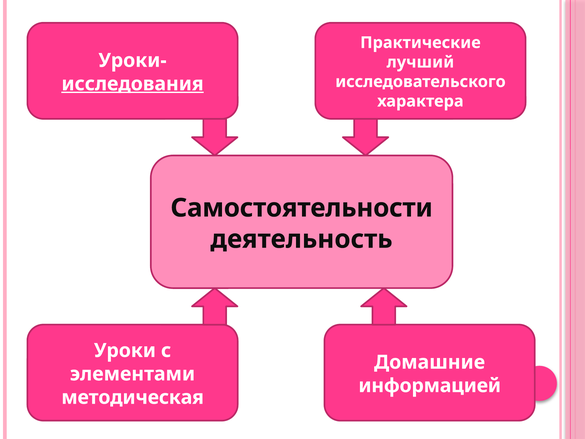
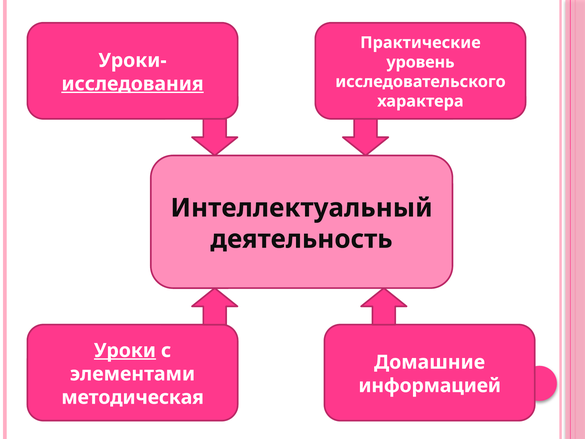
лучший: лучший -> уровень
Самостоятельности: Самостоятельности -> Интеллектуальный
Уроки underline: none -> present
